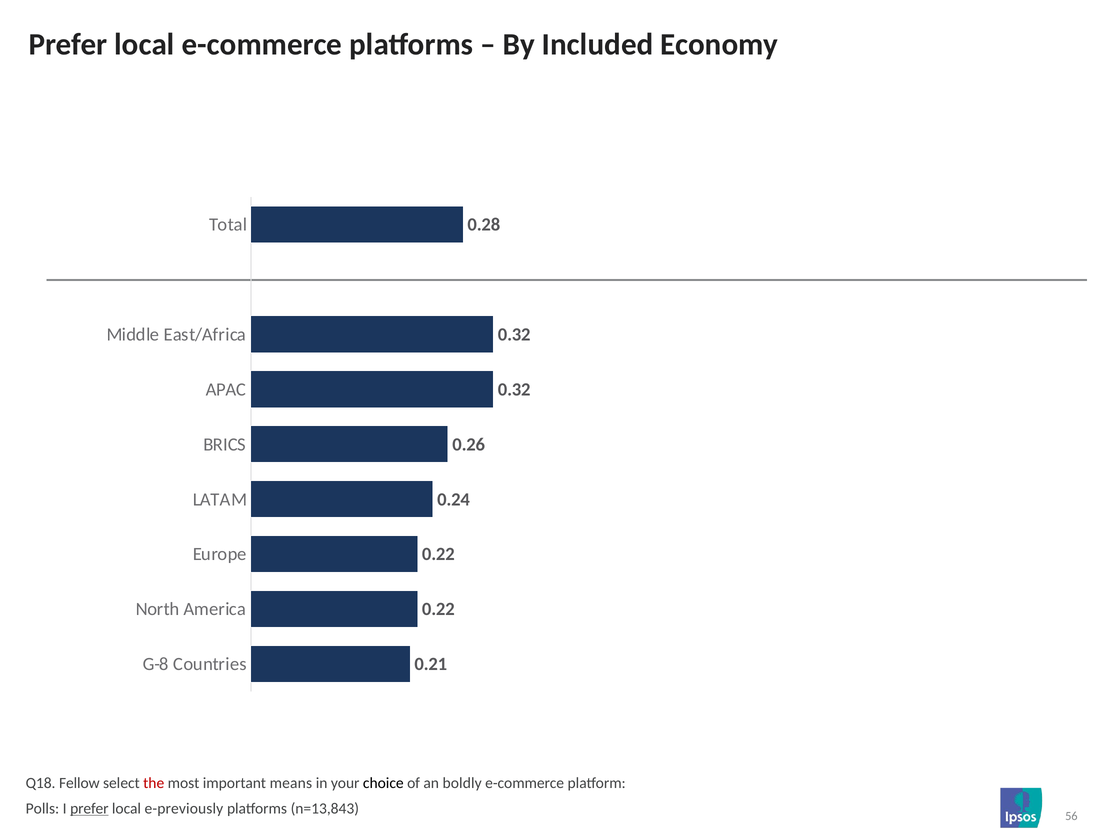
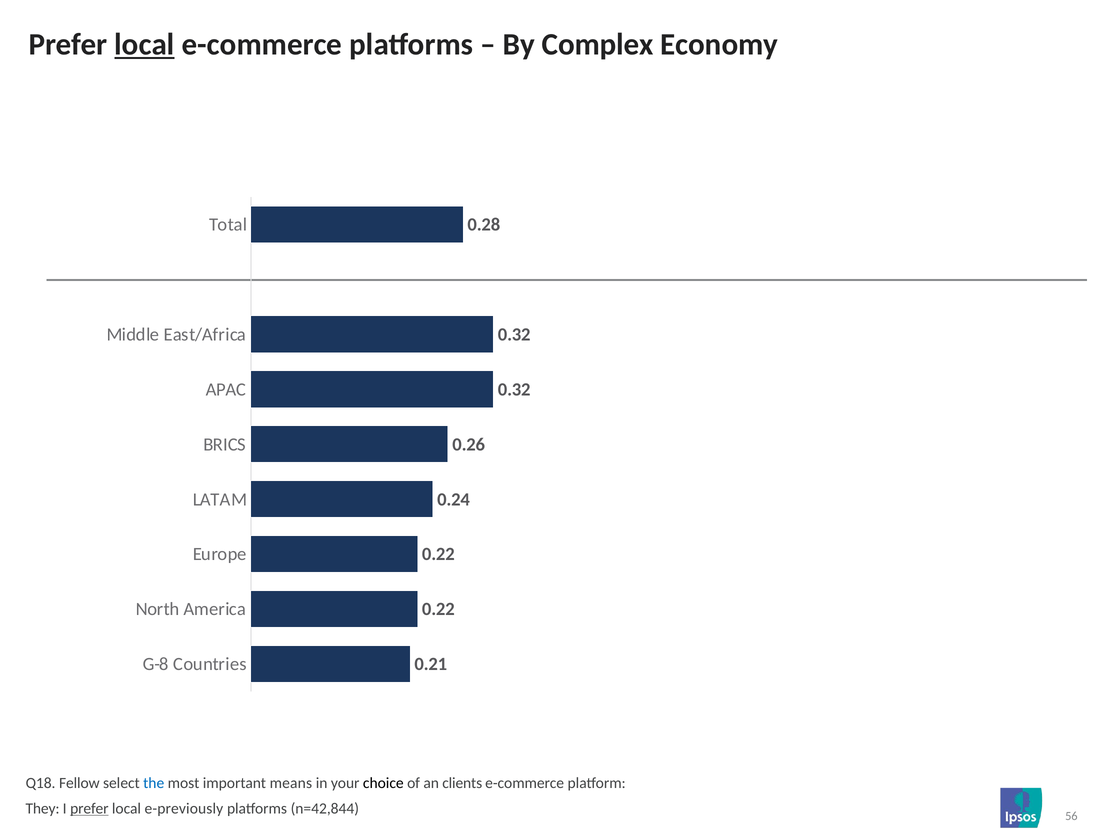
local at (145, 45) underline: none -> present
Included: Included -> Complex
the colour: red -> blue
boldly: boldly -> clients
Polls: Polls -> They
n=13,843: n=13,843 -> n=42,844
